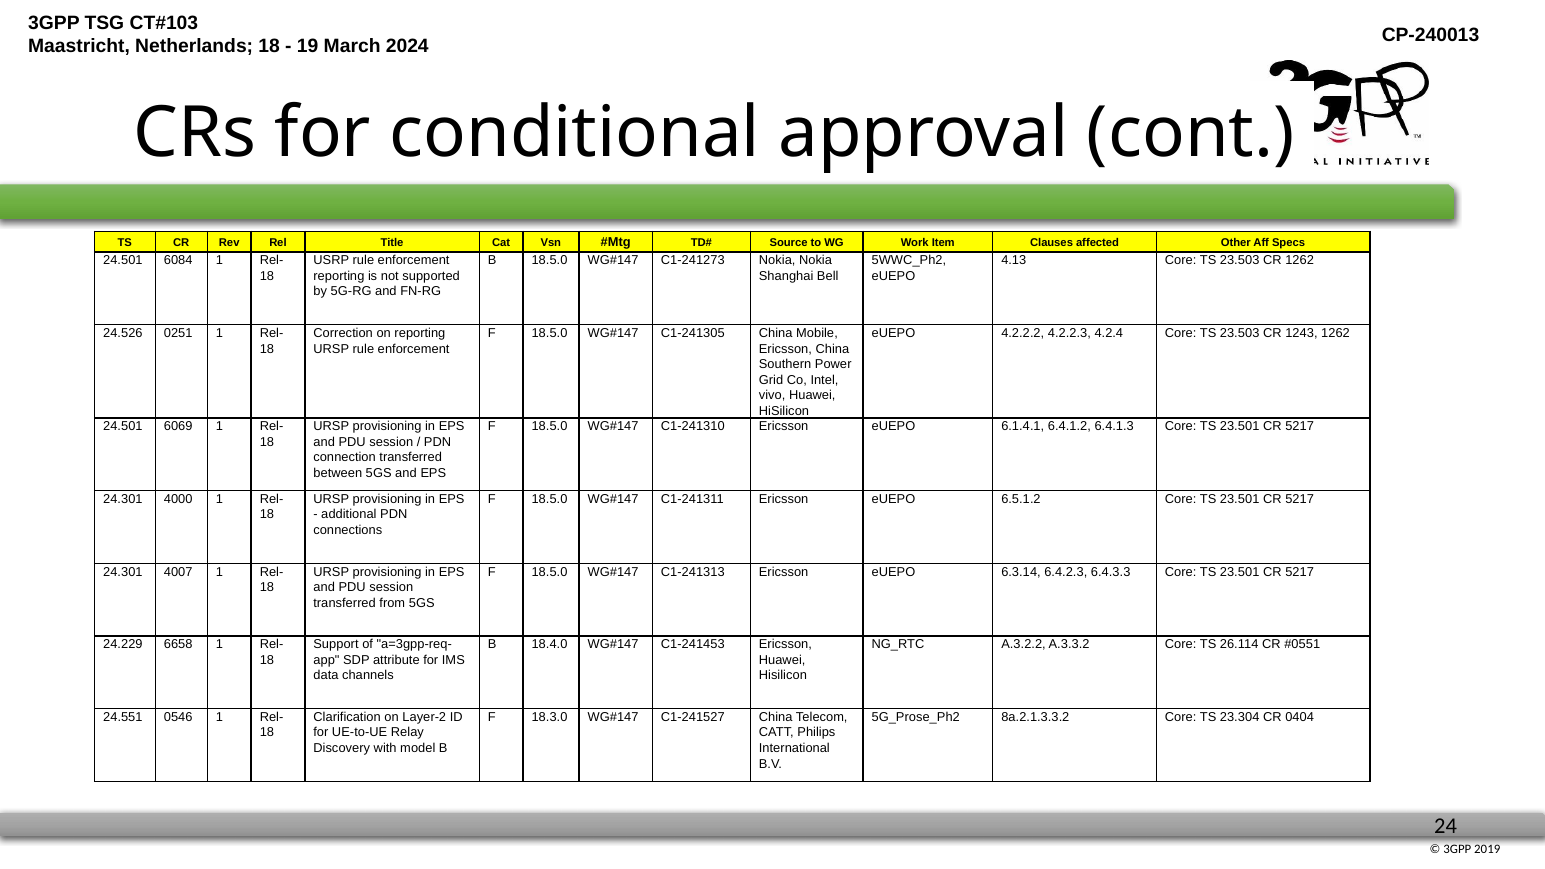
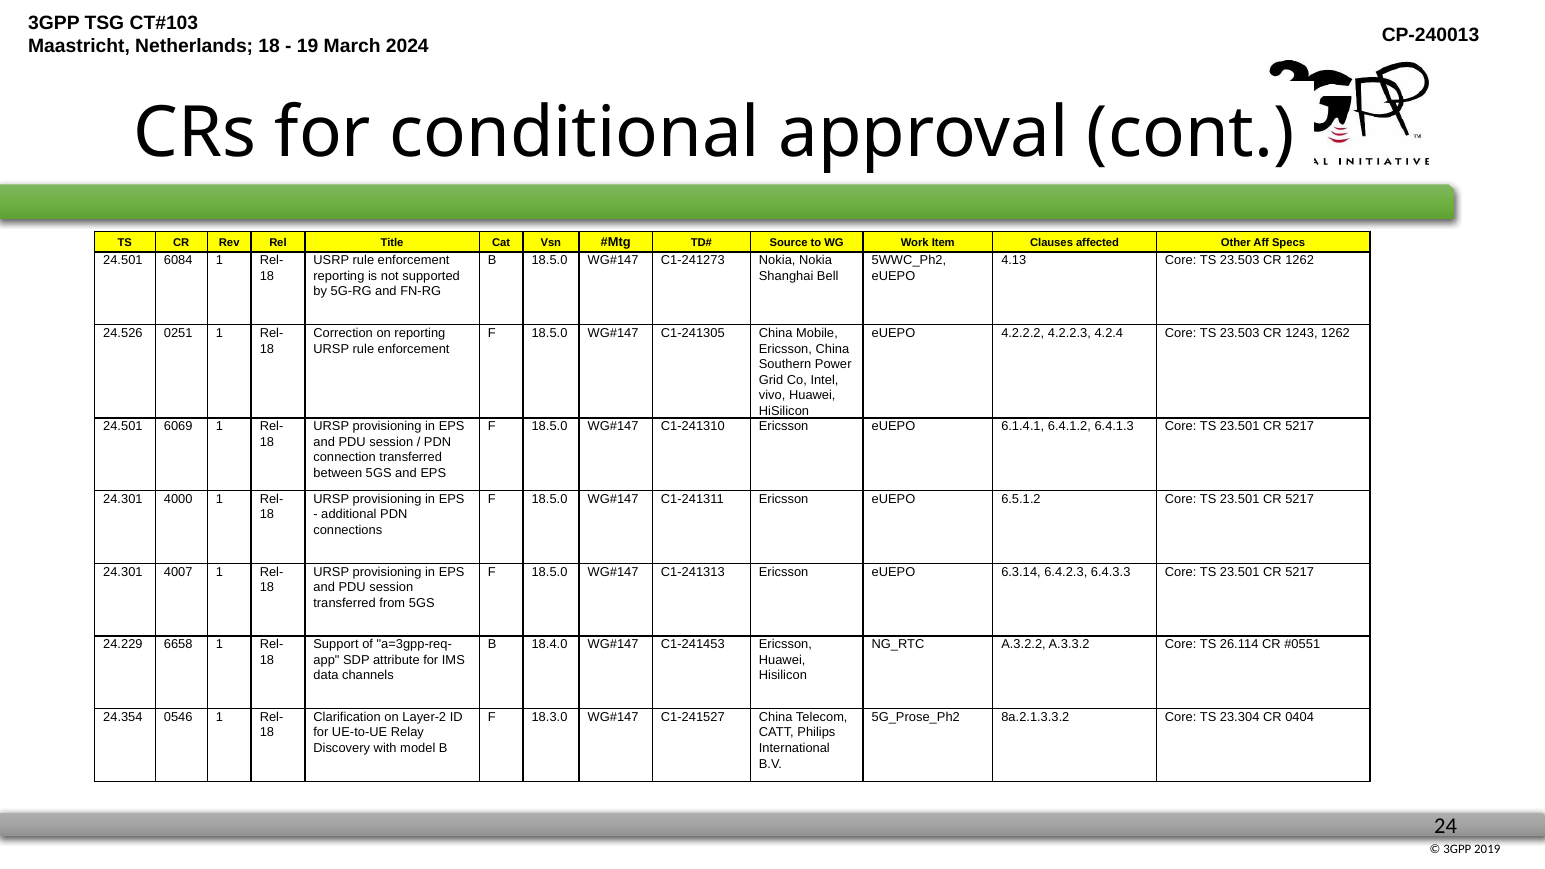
24.551: 24.551 -> 24.354
